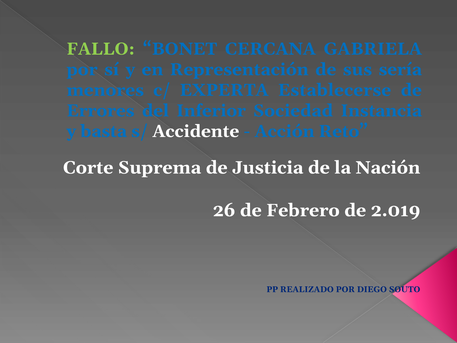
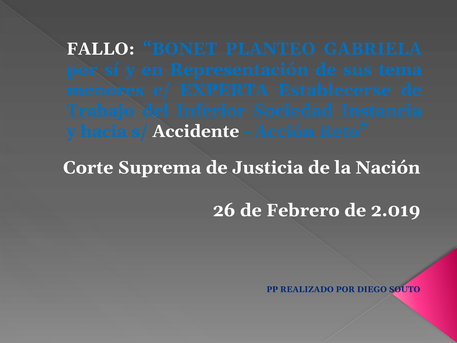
FALLO colour: light green -> white
CERCANA: CERCANA -> PLANTEO
sería: sería -> tema
Errores: Errores -> Trabajo
basta: basta -> hacia
